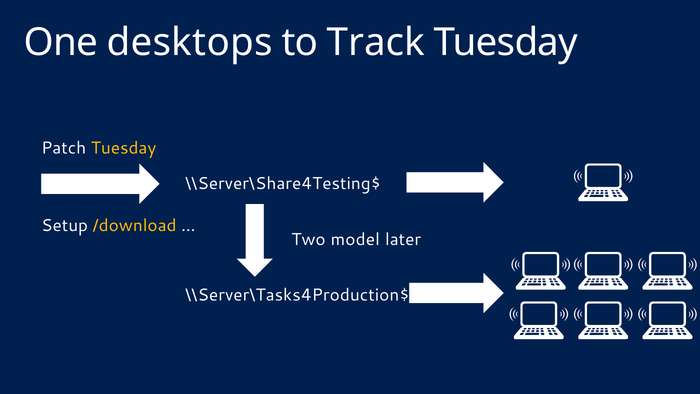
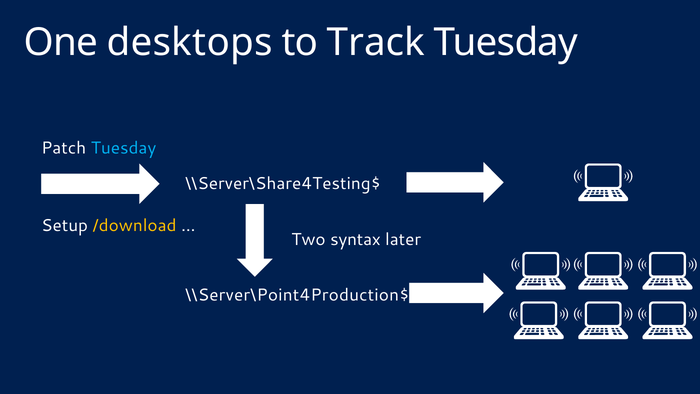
Tuesday at (124, 148) colour: yellow -> light blue
model: model -> syntax
\\Server\Tasks4Production$: \\Server\Tasks4Production$ -> \\Server\Point4Production$
